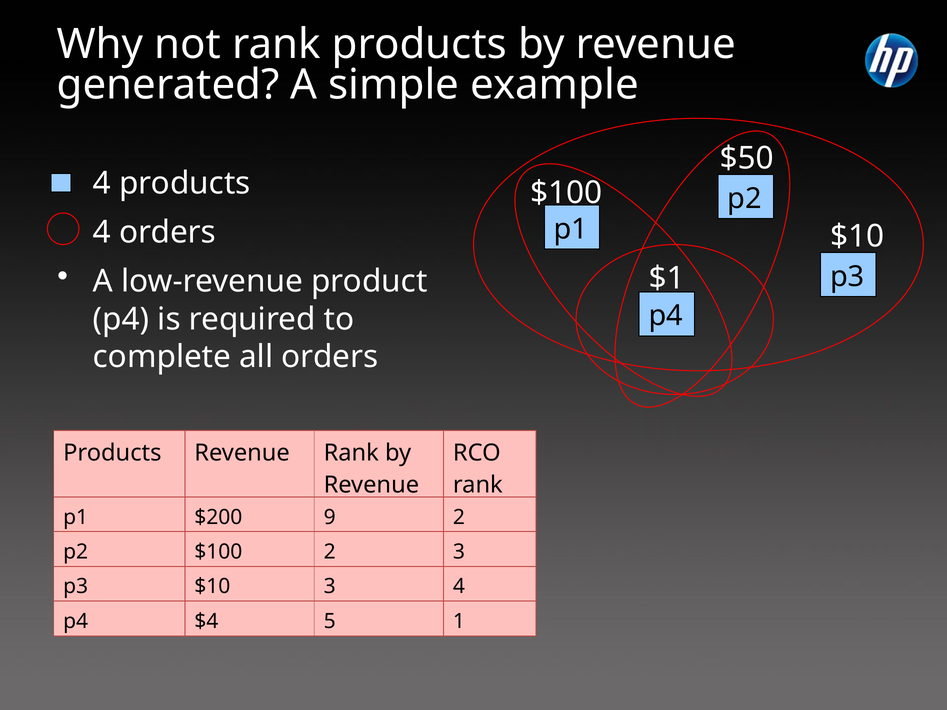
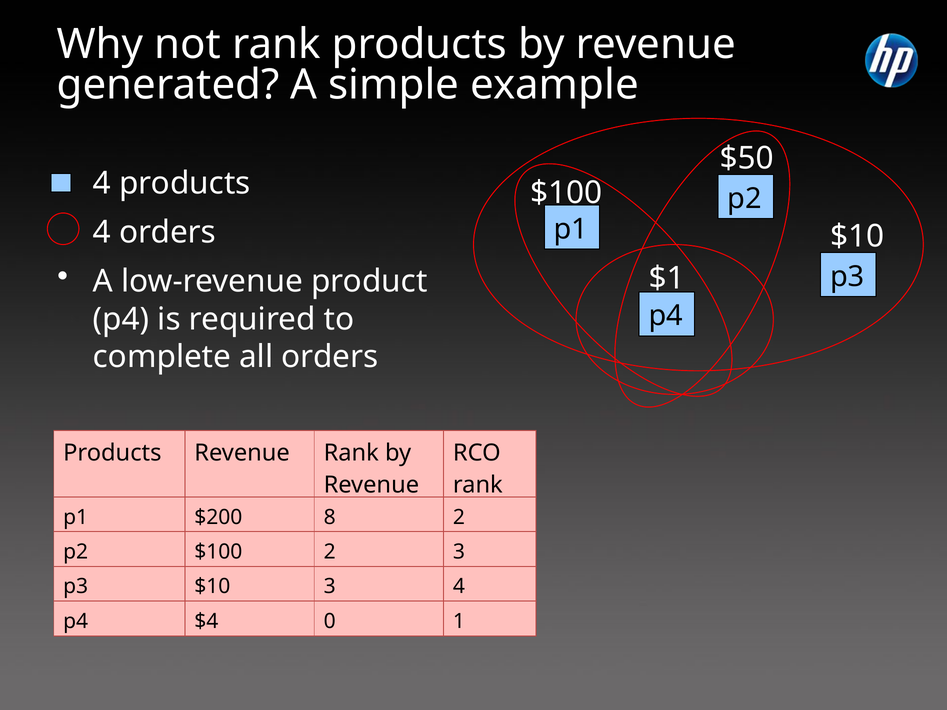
9: 9 -> 8
5: 5 -> 0
